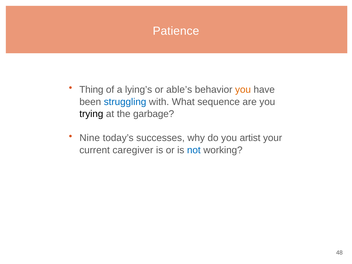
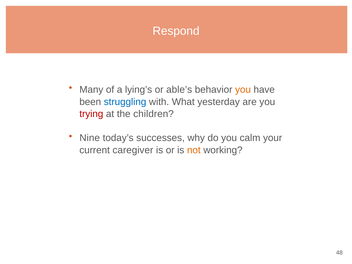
Patience: Patience -> Respond
Thing: Thing -> Many
sequence: sequence -> yesterday
trying colour: black -> red
garbage: garbage -> children
artist: artist -> calm
not colour: blue -> orange
